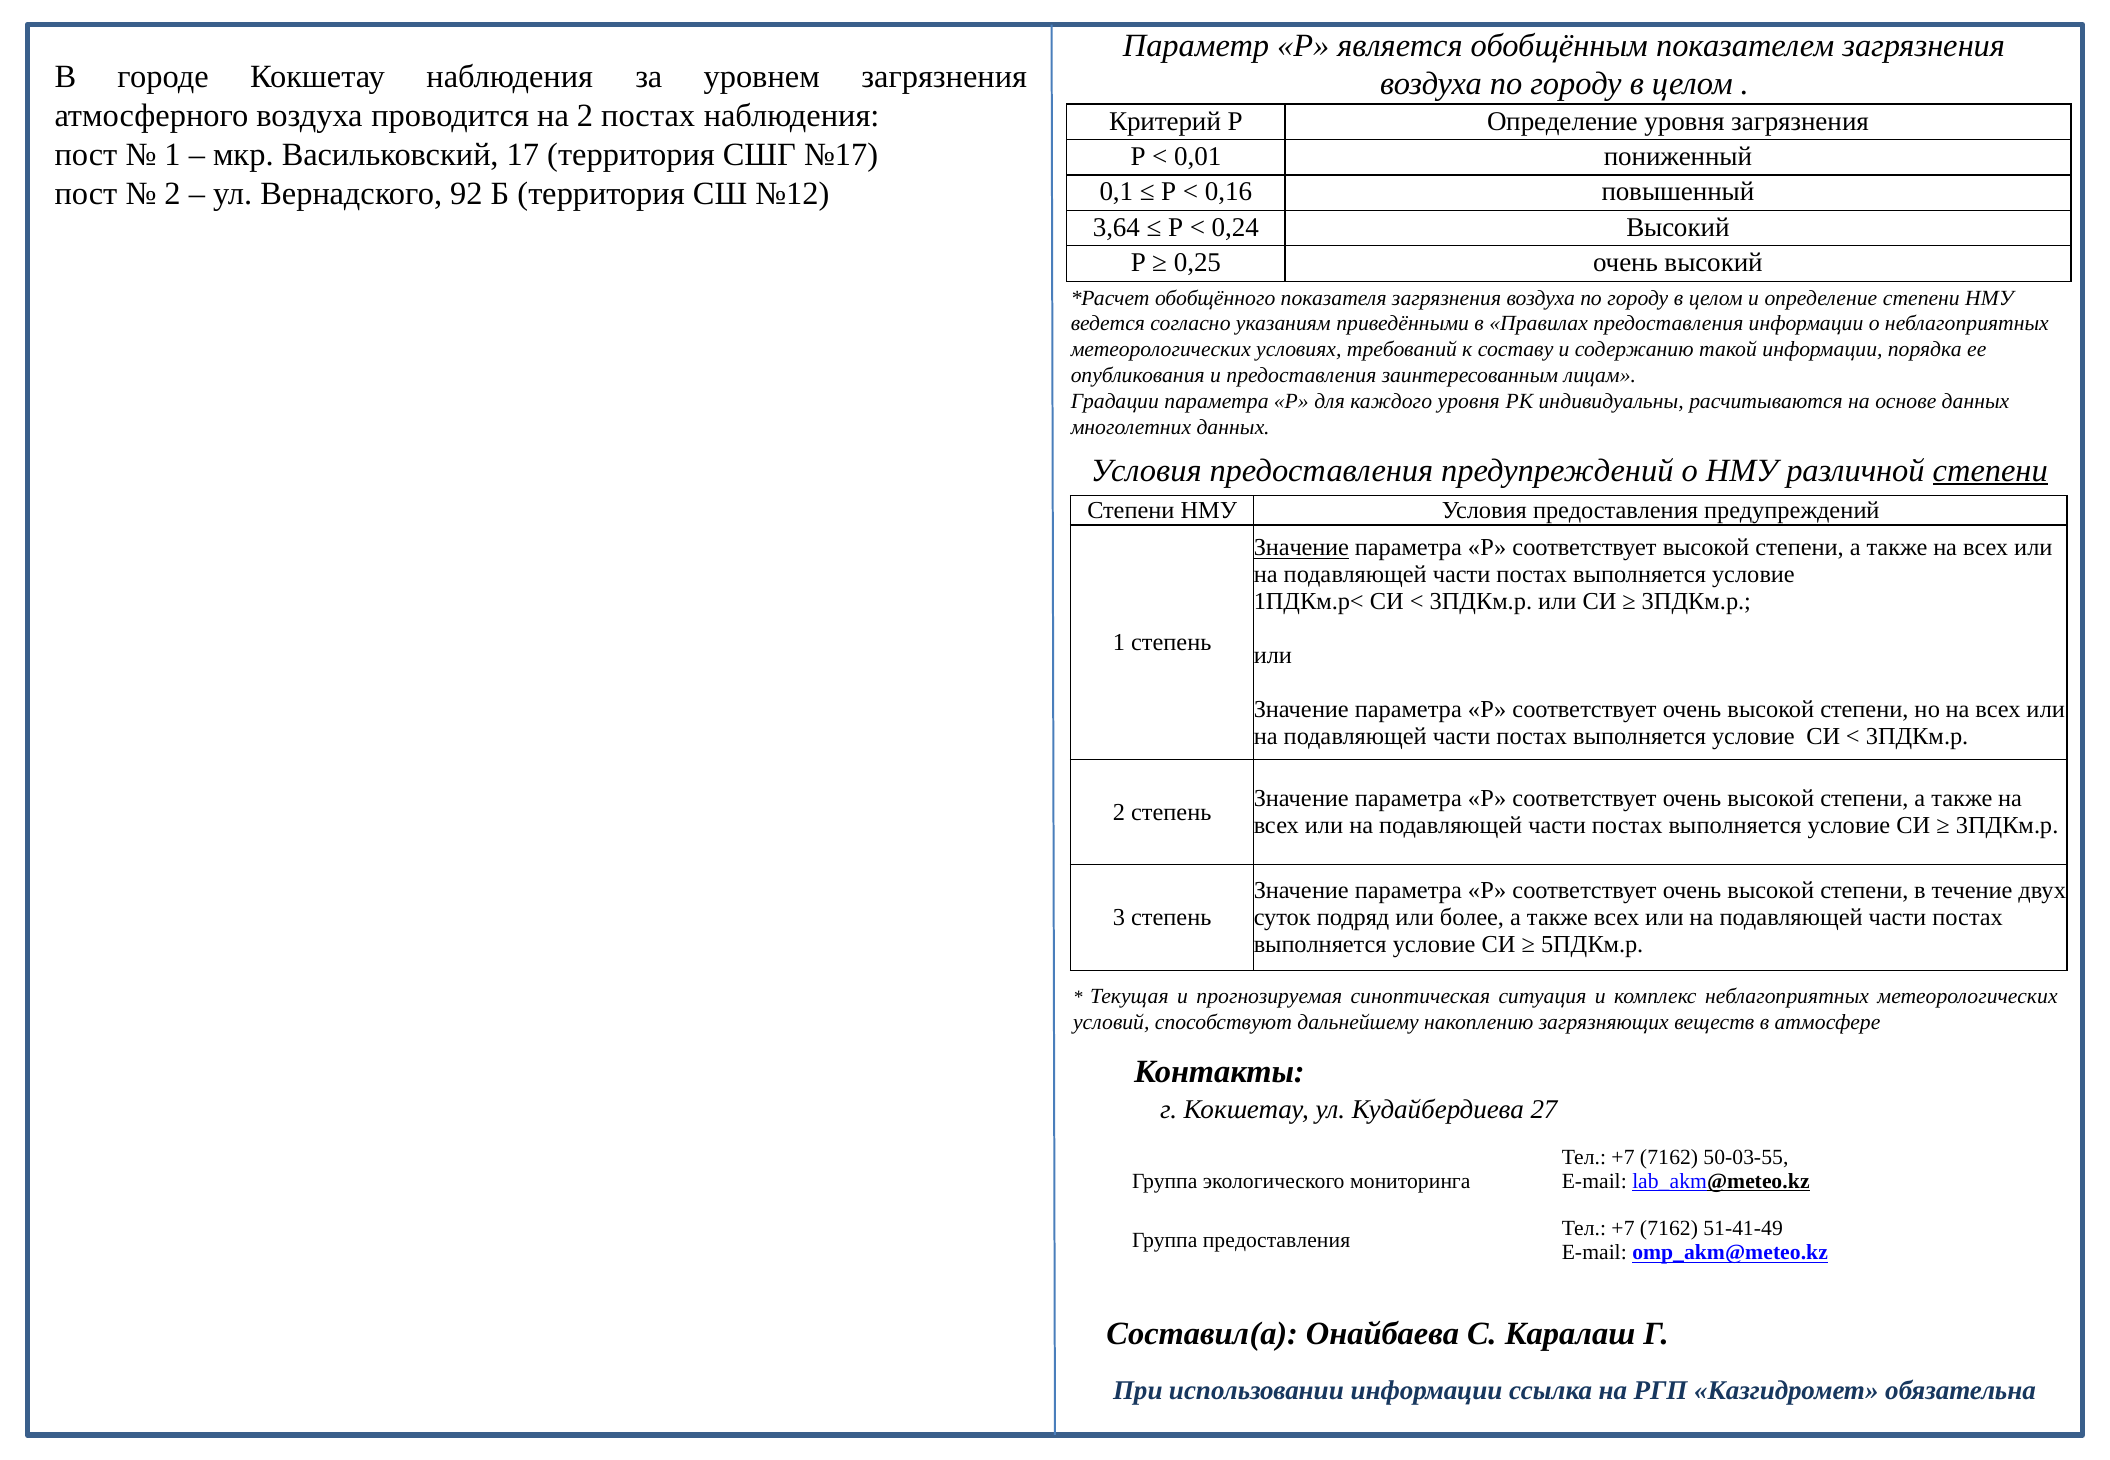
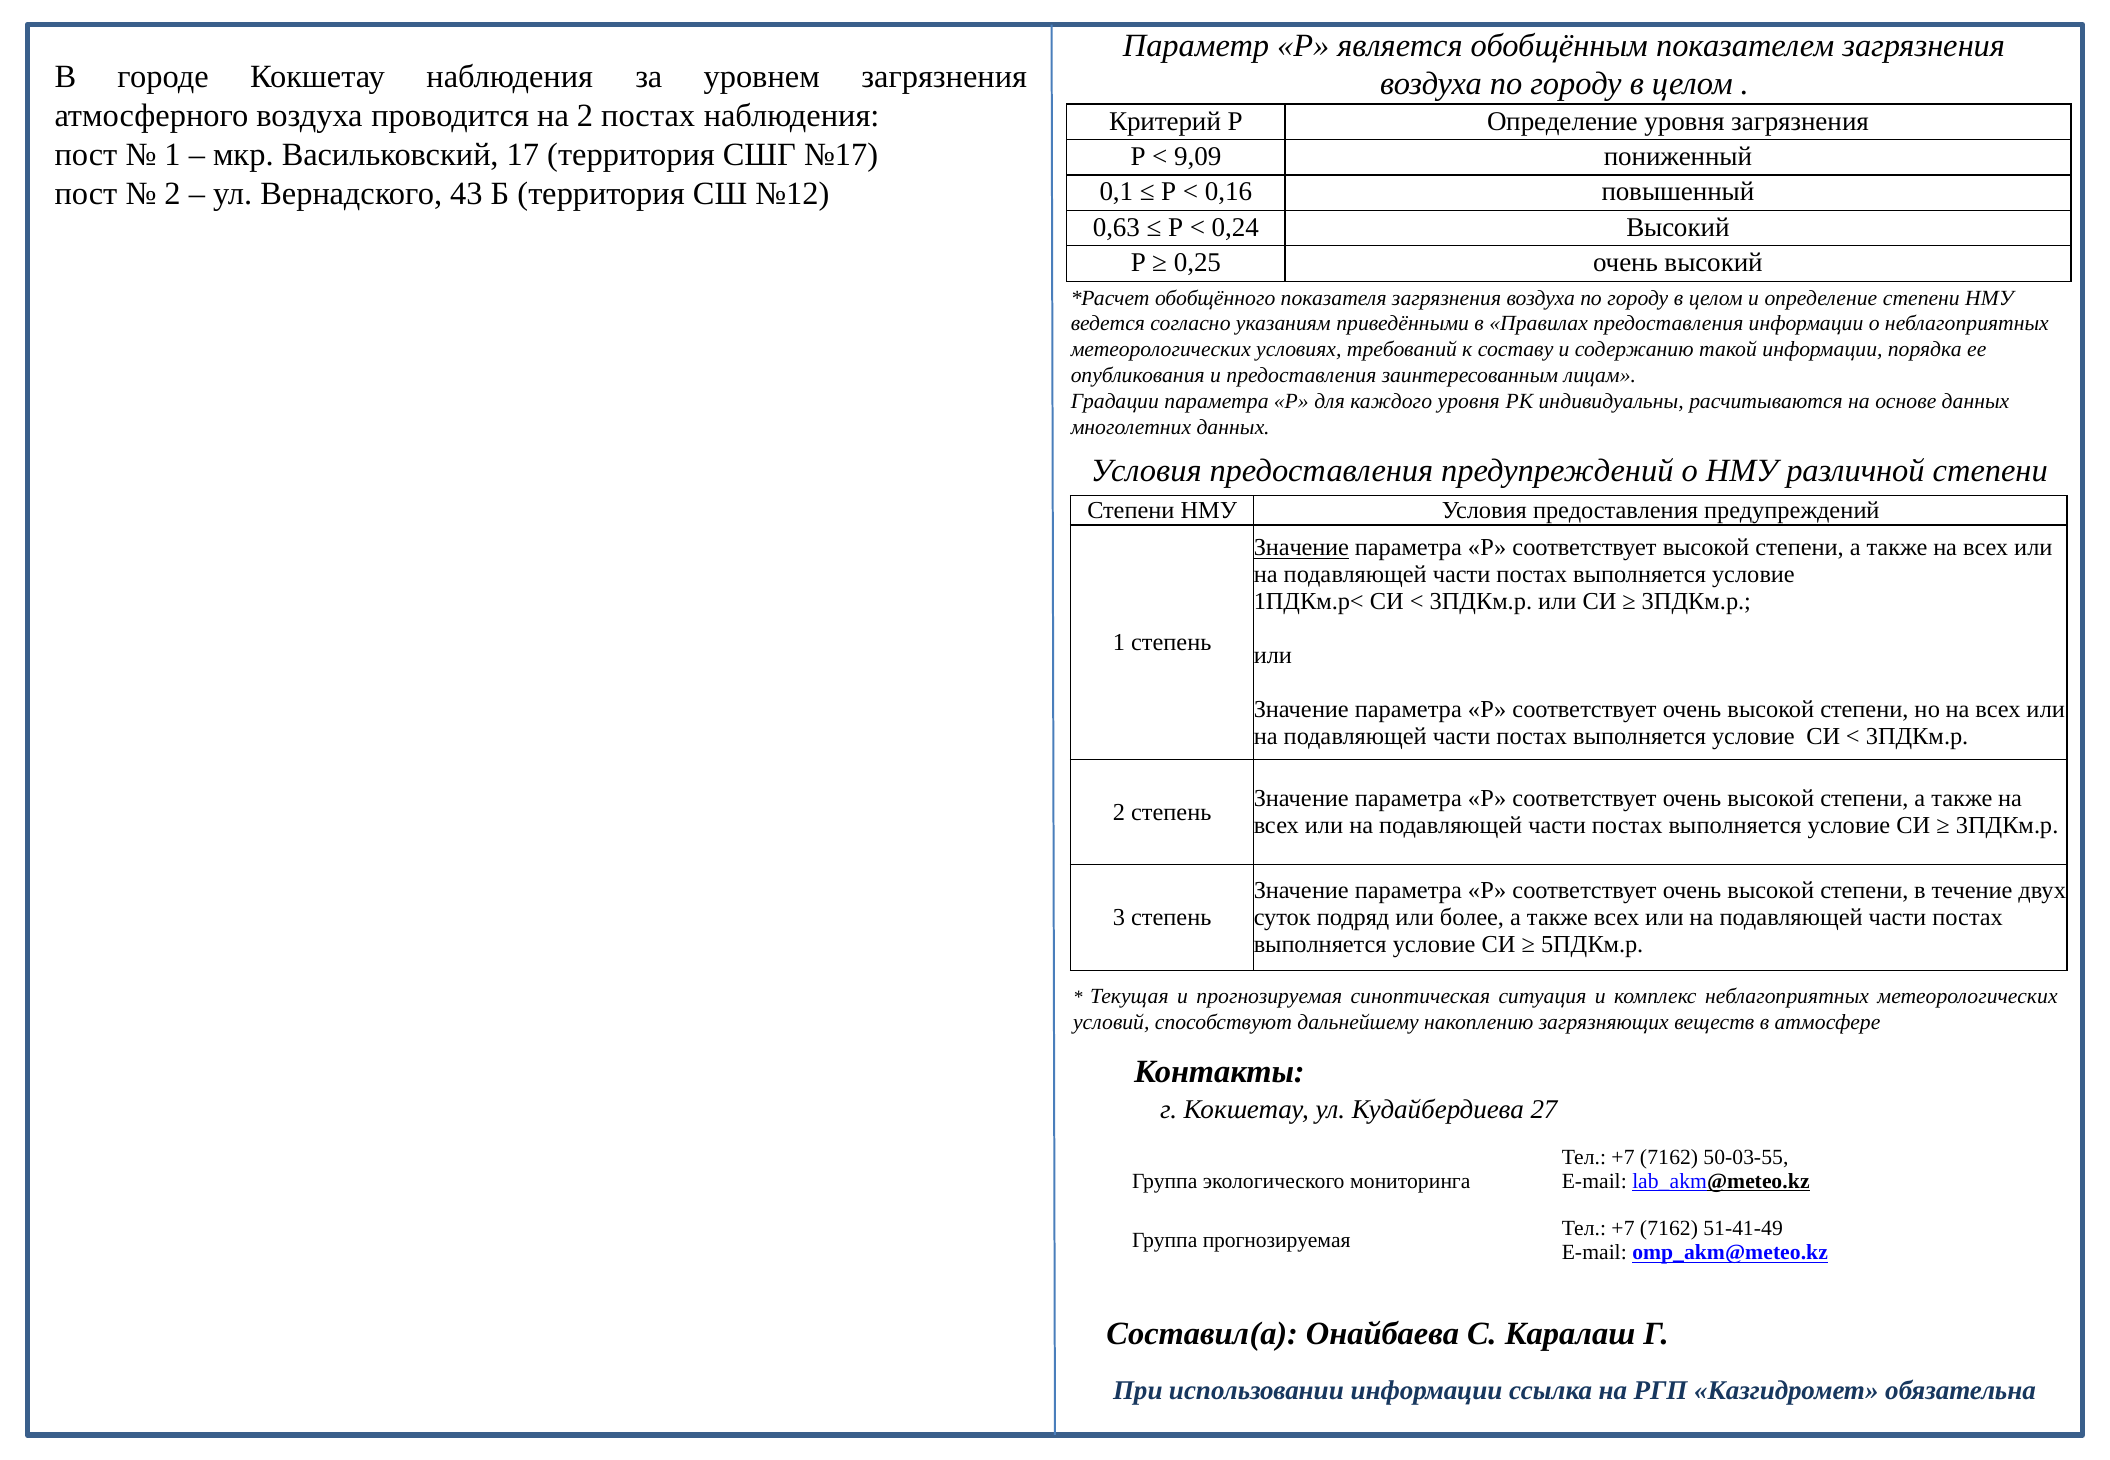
0,01: 0,01 -> 9,09
92: 92 -> 43
3,64: 3,64 -> 0,63
степени at (1990, 471) underline: present -> none
Группа предоставления: предоставления -> прогнозируемая
